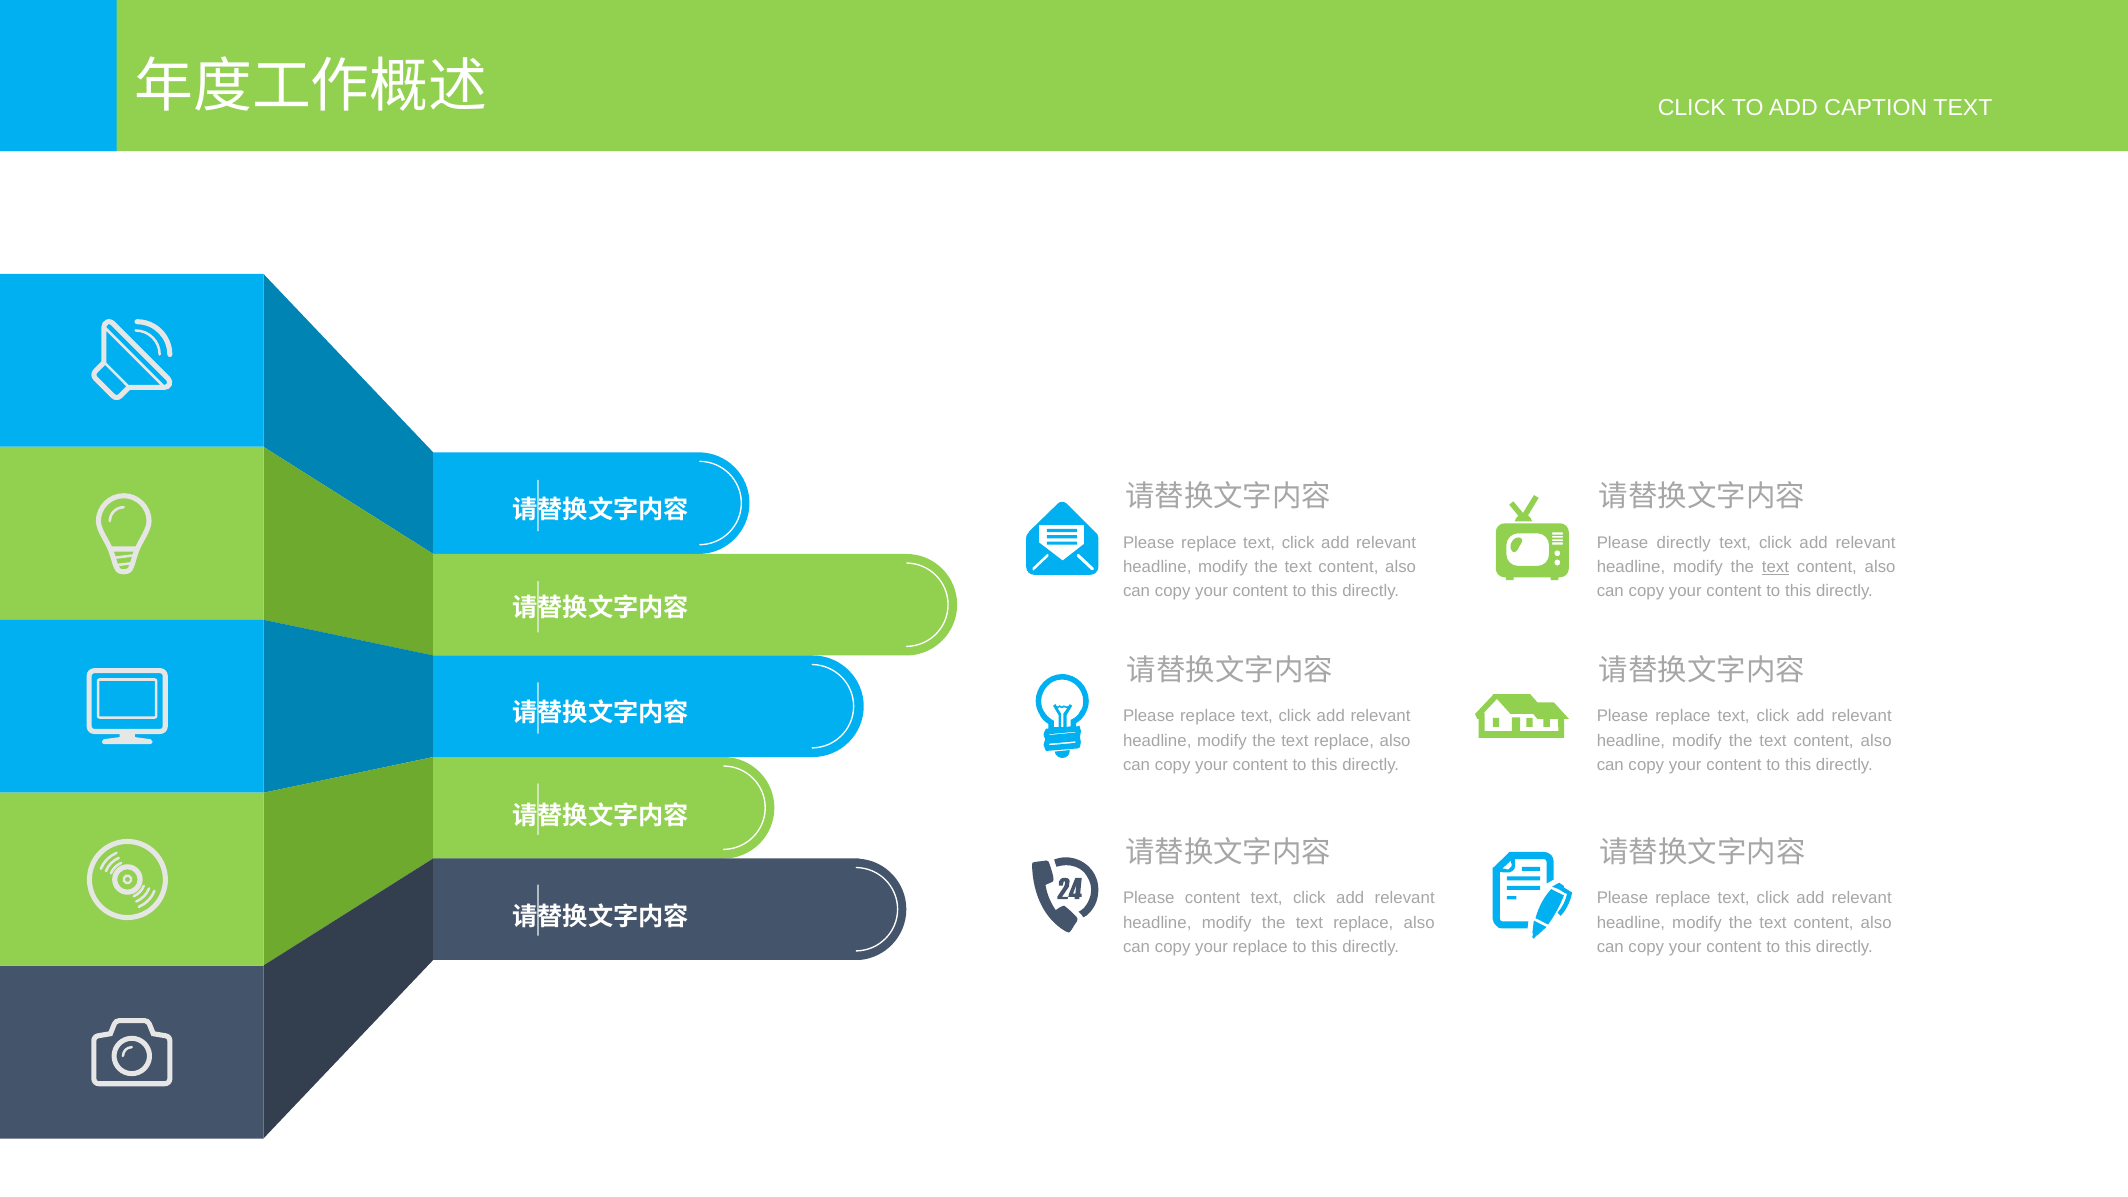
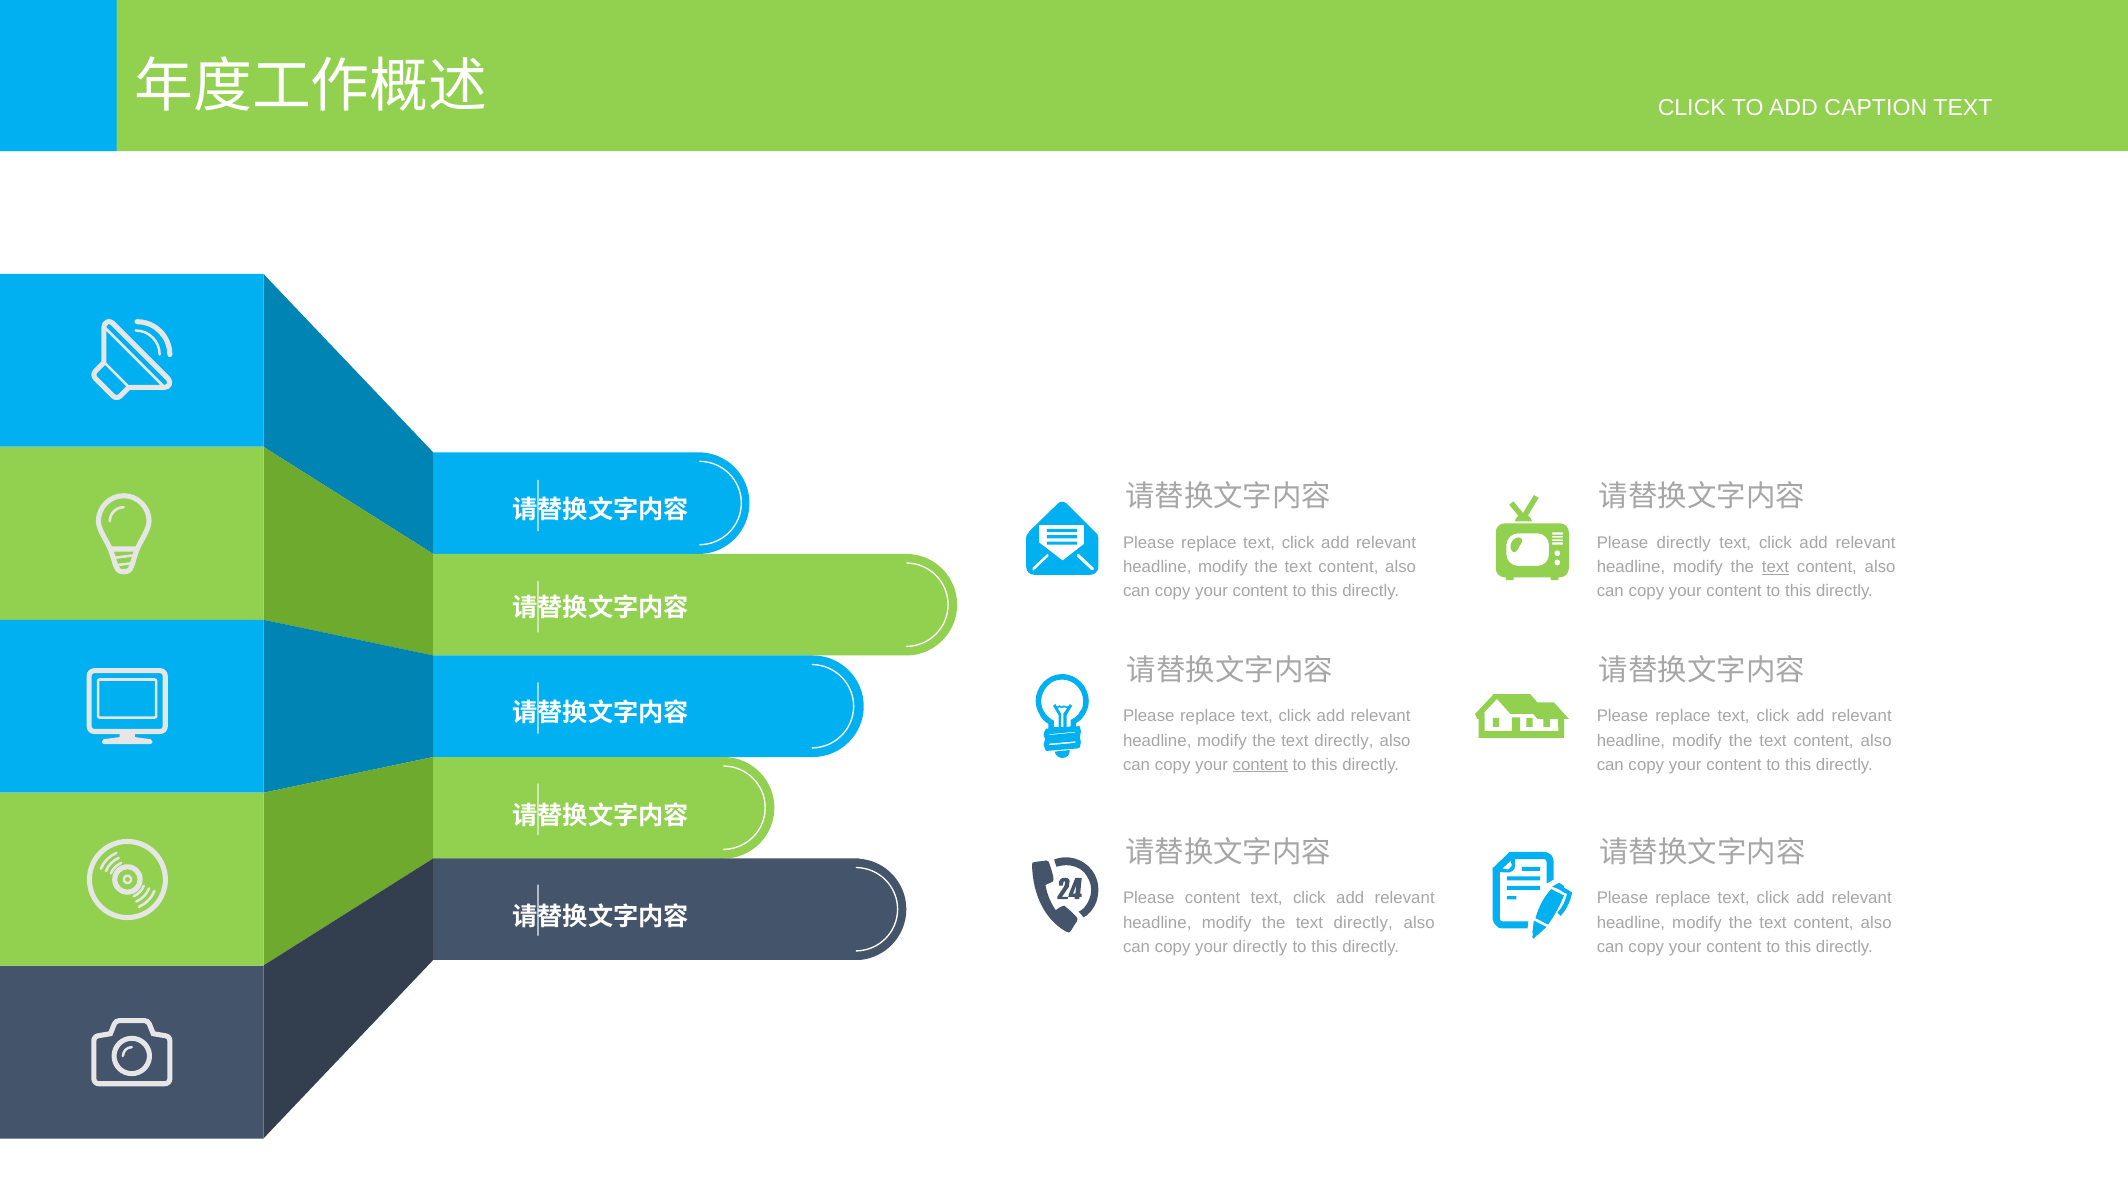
replace at (1344, 741): replace -> directly
content at (1260, 765) underline: none -> present
replace at (1363, 922): replace -> directly
your replace: replace -> directly
